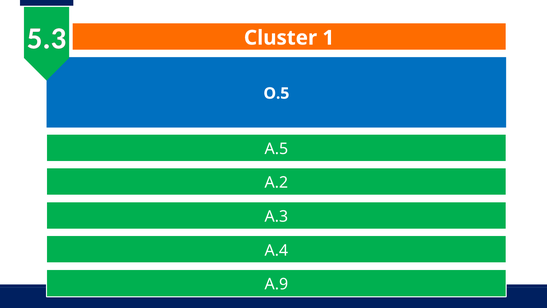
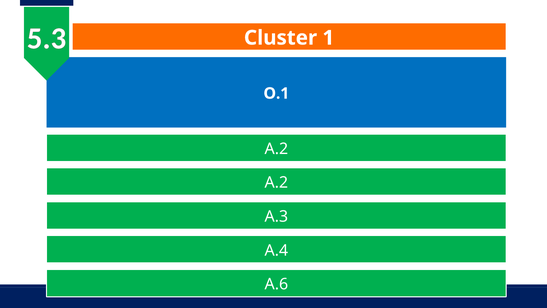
O.5: O.5 -> O.1
A.5 at (276, 149): A.5 -> A.2
A.9: A.9 -> A.6
